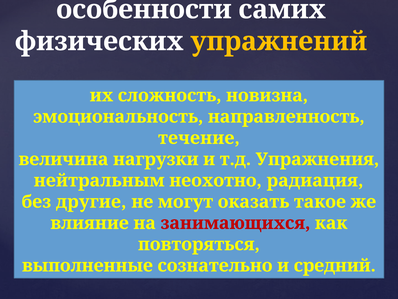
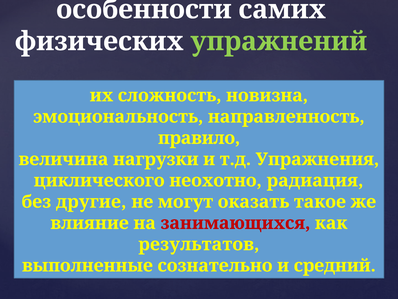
упражнений colour: yellow -> light green
течение: течение -> правило
нейтральным: нейтральным -> циклического
повторяться: повторяться -> результатов
